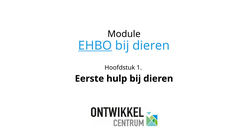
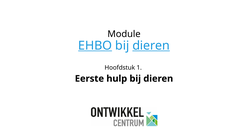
dieren at (151, 46) underline: none -> present
